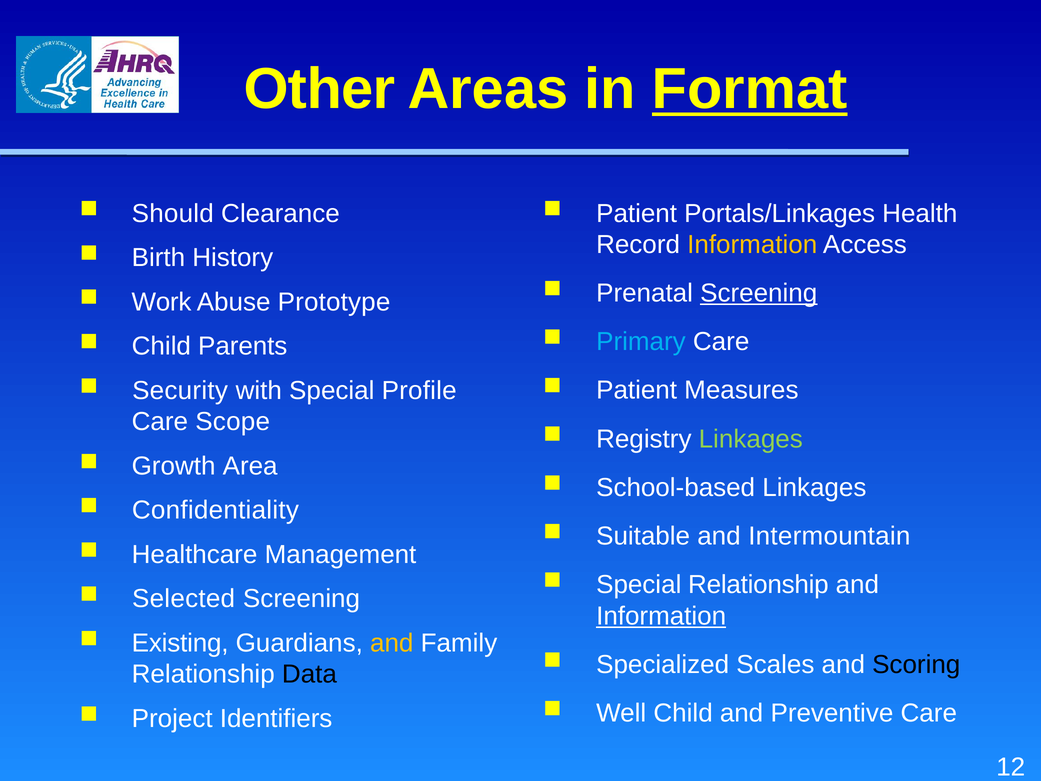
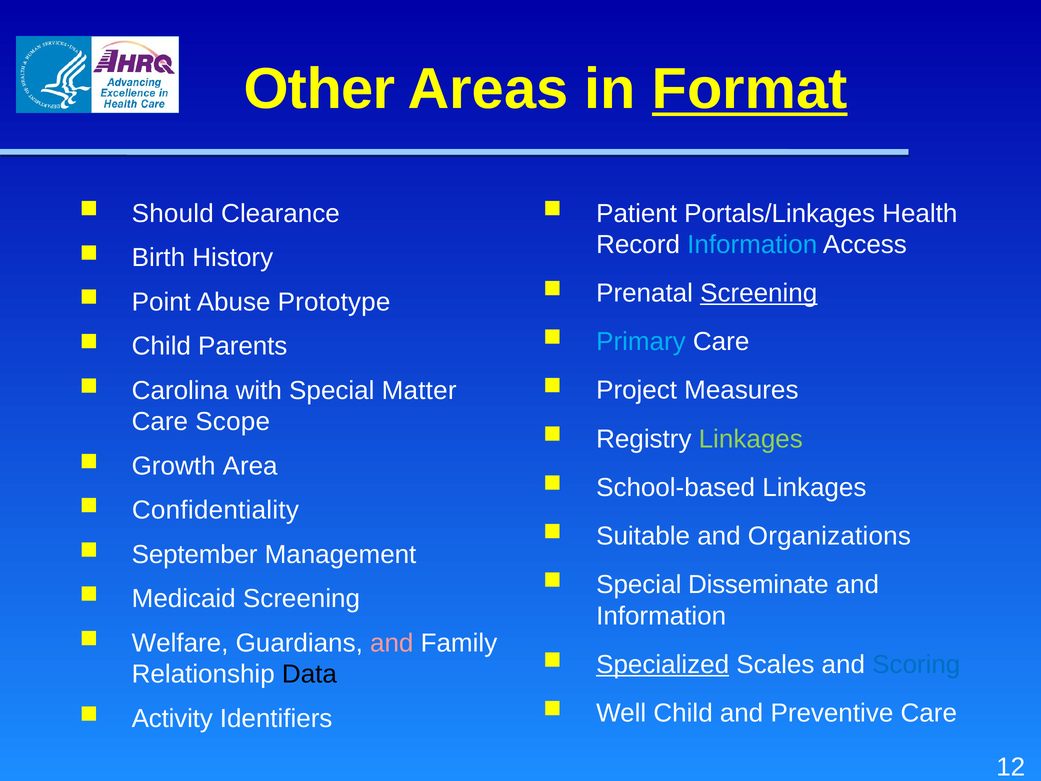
Information at (752, 245) colour: yellow -> light blue
Work: Work -> Point
Patient at (637, 390): Patient -> Project
Security: Security -> Carolina
Profile: Profile -> Matter
Intermountain: Intermountain -> Organizations
Healthcare: Healthcare -> September
Special Relationship: Relationship -> Disseminate
Selected: Selected -> Medicaid
Information at (661, 616) underline: present -> none
Existing: Existing -> Welfare
and at (392, 643) colour: yellow -> pink
Specialized underline: none -> present
Scoring colour: black -> blue
Project: Project -> Activity
